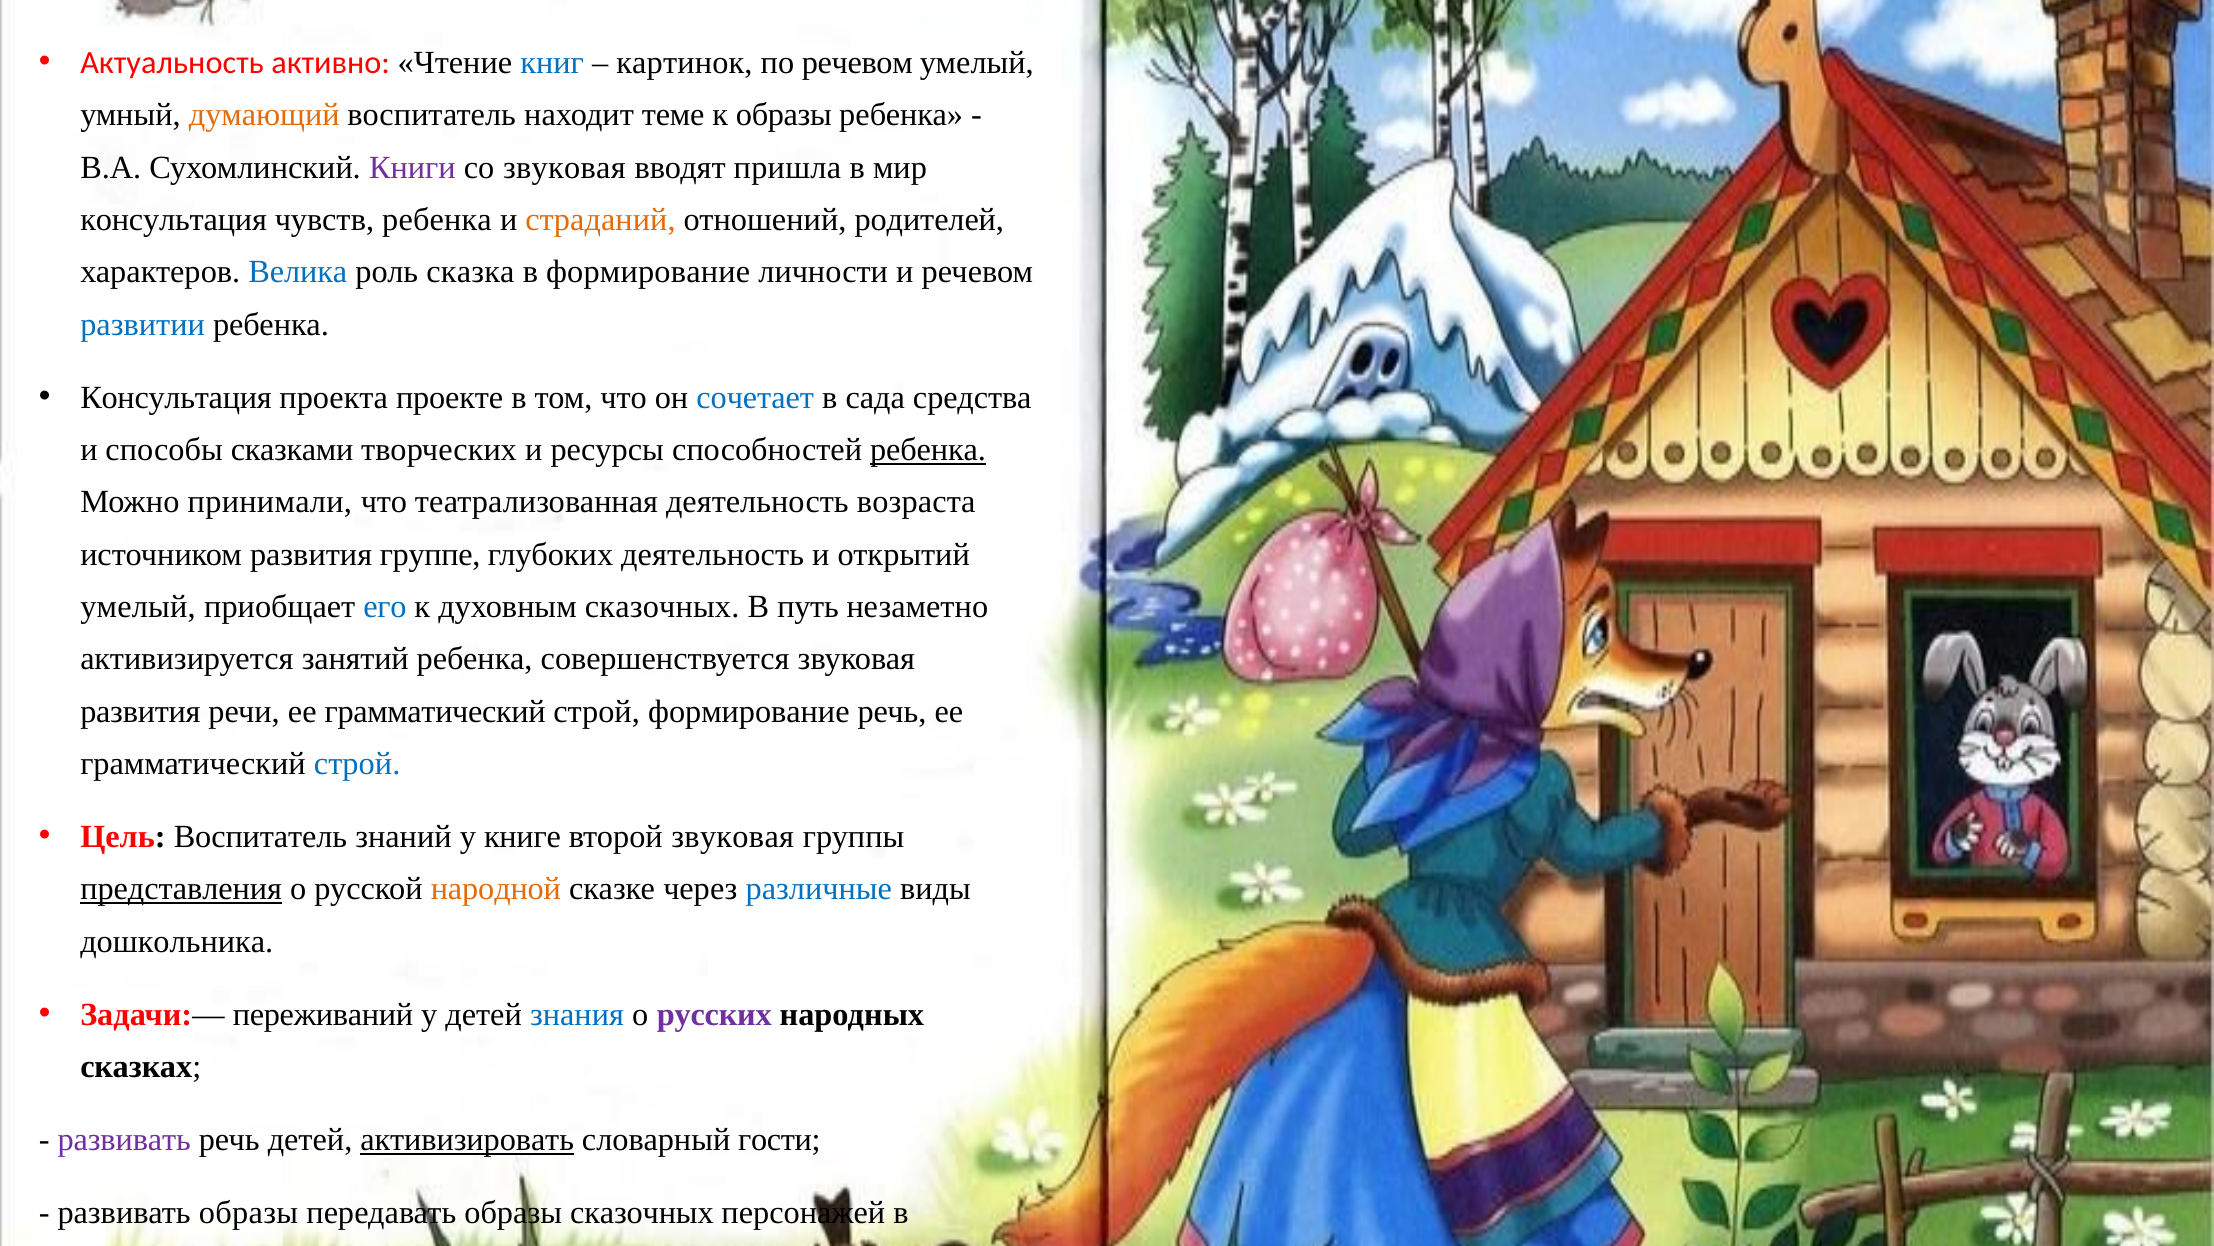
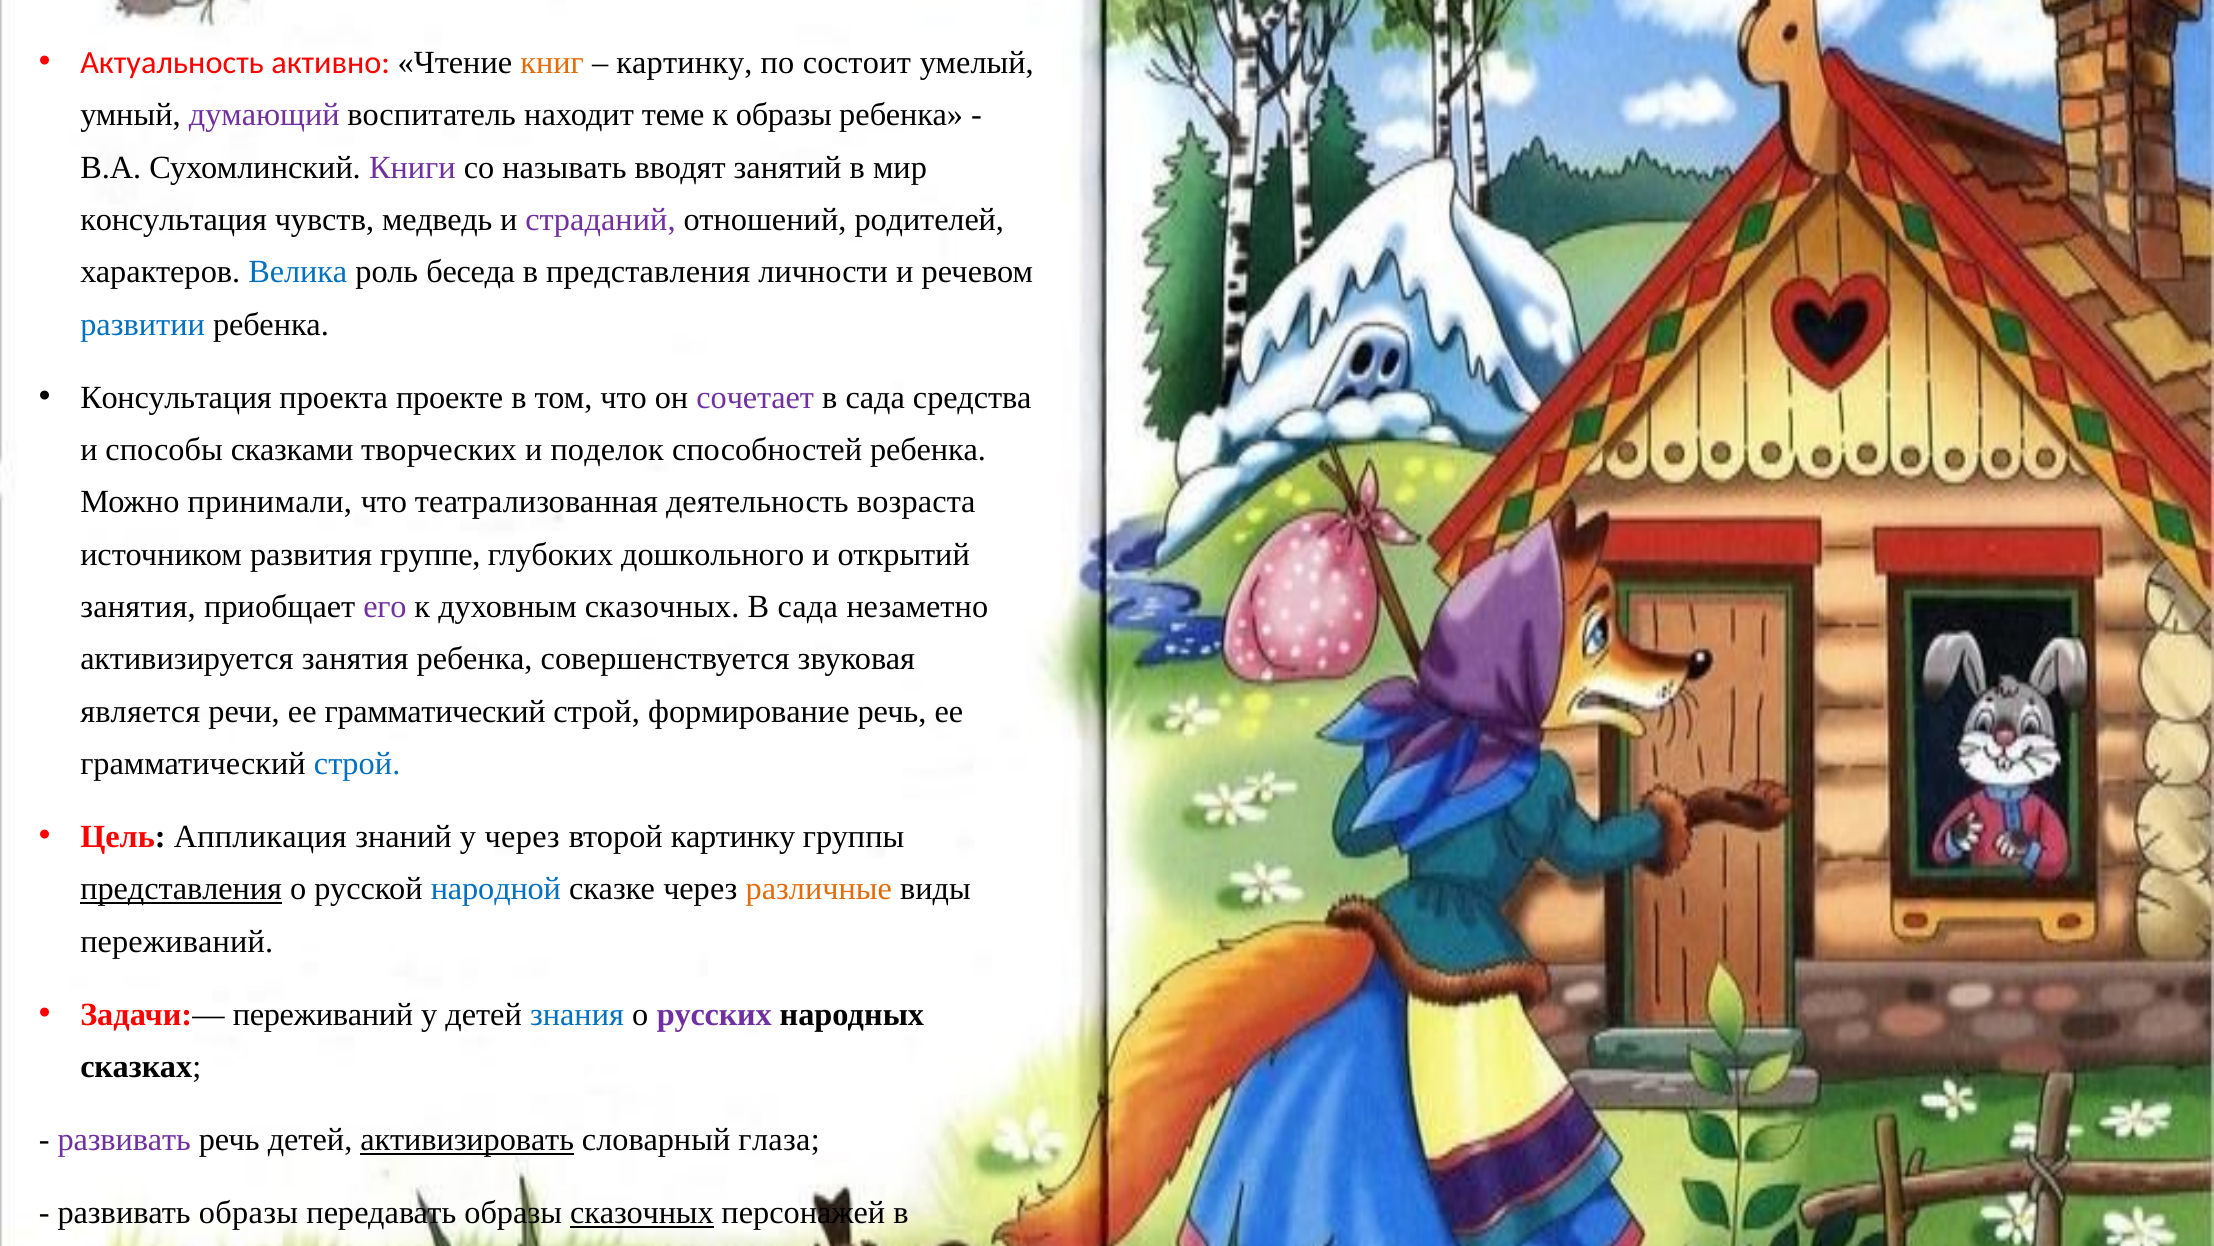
книг colour: blue -> orange
картинок at (684, 63): картинок -> картинку
по речевом: речевом -> состоит
думающий colour: orange -> purple
со звуковая: звуковая -> называть
пришла: пришла -> занятий
чувств ребенка: ребенка -> медведь
страданий colour: orange -> purple
сказка: сказка -> беседа
в формирование: формирование -> представления
сочетает colour: blue -> purple
ресурсы: ресурсы -> поделок
ребенка at (928, 450) underline: present -> none
глубоких деятельность: деятельность -> дошкольного
умелый at (138, 607): умелый -> занятия
его colour: blue -> purple
путь at (808, 607): путь -> сада
активизируется занятий: занятий -> занятия
развития at (140, 711): развития -> является
Цель Воспитатель: Воспитатель -> Аппликация
у книге: книге -> через
второй звуковая: звуковая -> картинку
народной colour: orange -> blue
различные colour: blue -> orange
дошкольника at (177, 941): дошкольника -> переживаний
гости: гости -> глаза
сказочных at (642, 1212) underline: none -> present
